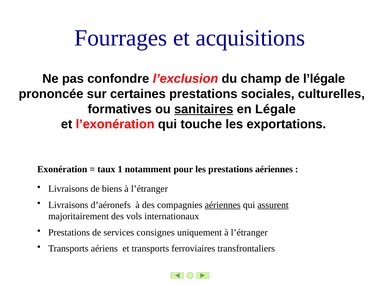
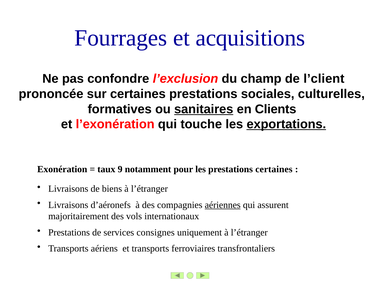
l’légale: l’légale -> l’client
Légale: Légale -> Clients
exportations underline: none -> present
1: 1 -> 9
prestations aériennes: aériennes -> certaines
assurent underline: present -> none
